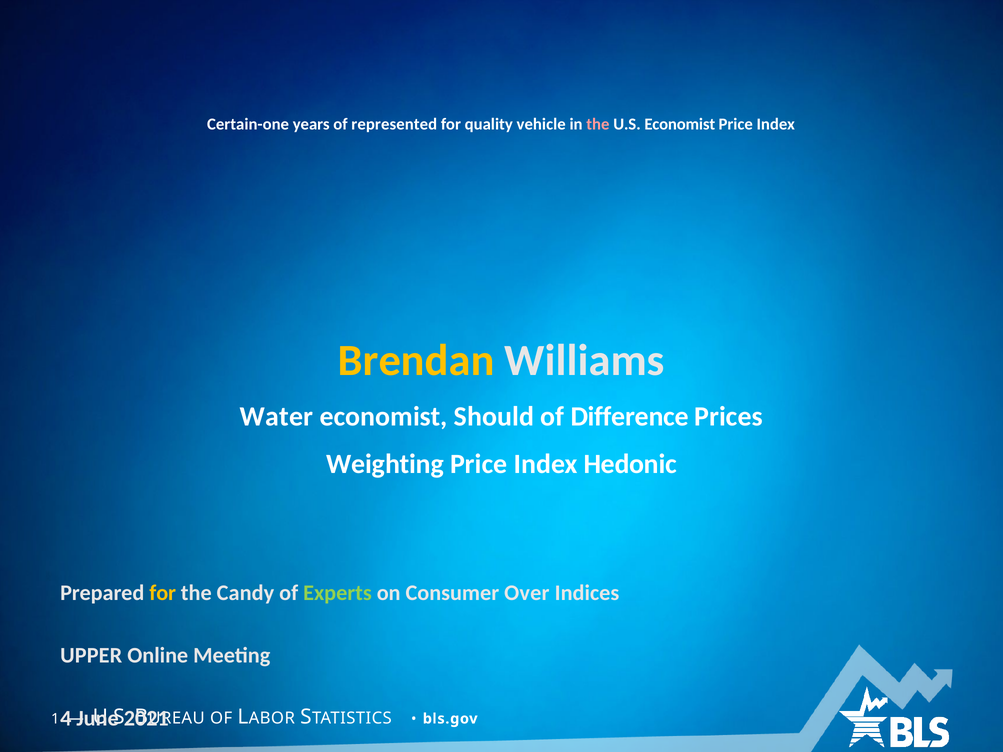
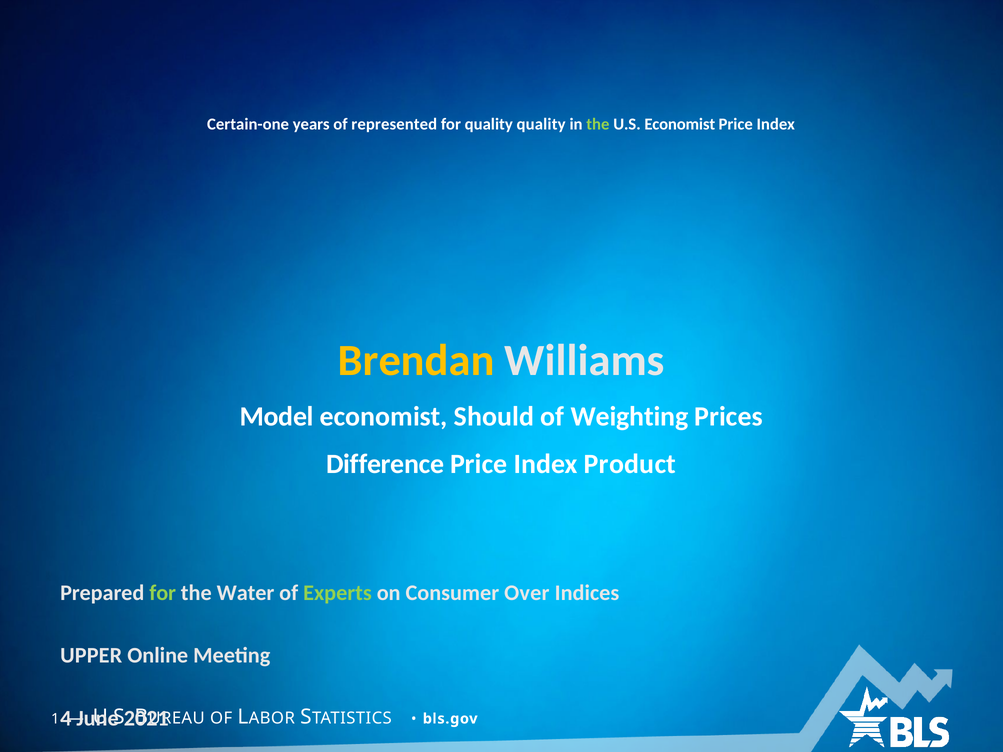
quality vehicle: vehicle -> quality
the at (598, 124) colour: pink -> light green
Water: Water -> Model
Difference: Difference -> Weighting
Weighting: Weighting -> Difference
Hedonic: Hedonic -> Product
for at (163, 593) colour: yellow -> light green
Candy: Candy -> Water
